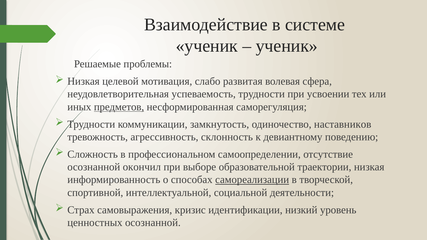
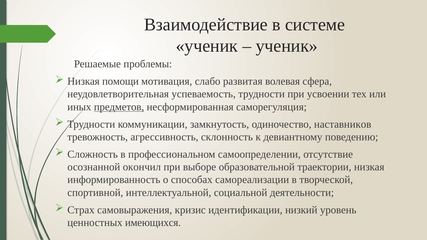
целевой: целевой -> помощи
самореализации underline: present -> none
ценностных осознанной: осознанной -> имеющихся
